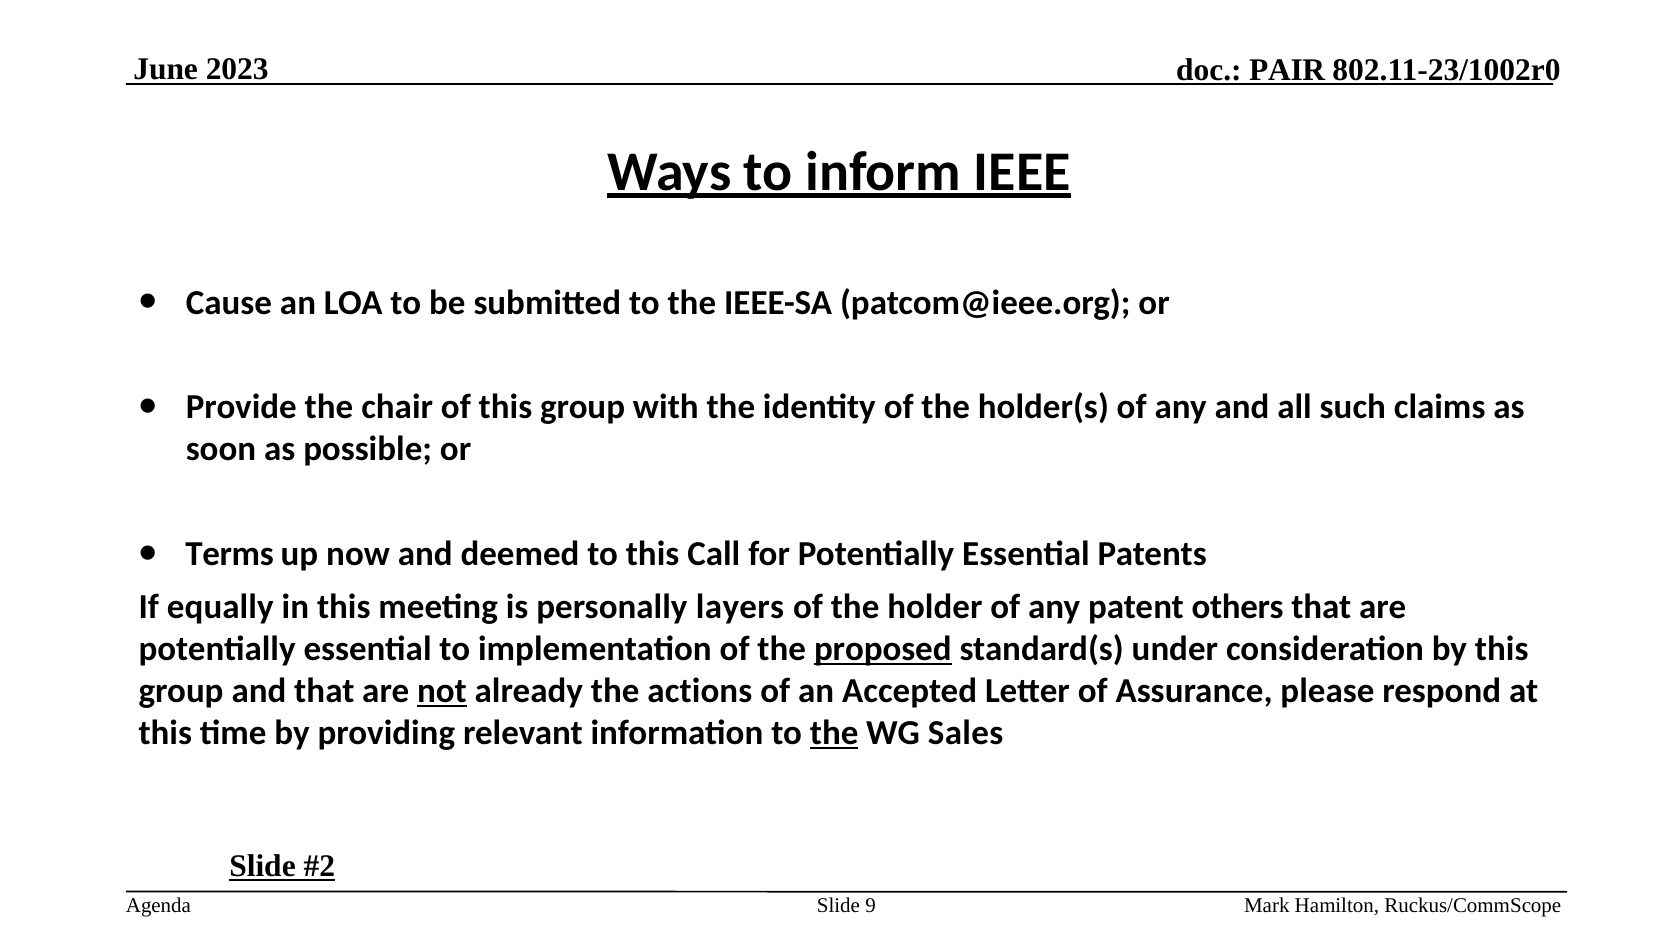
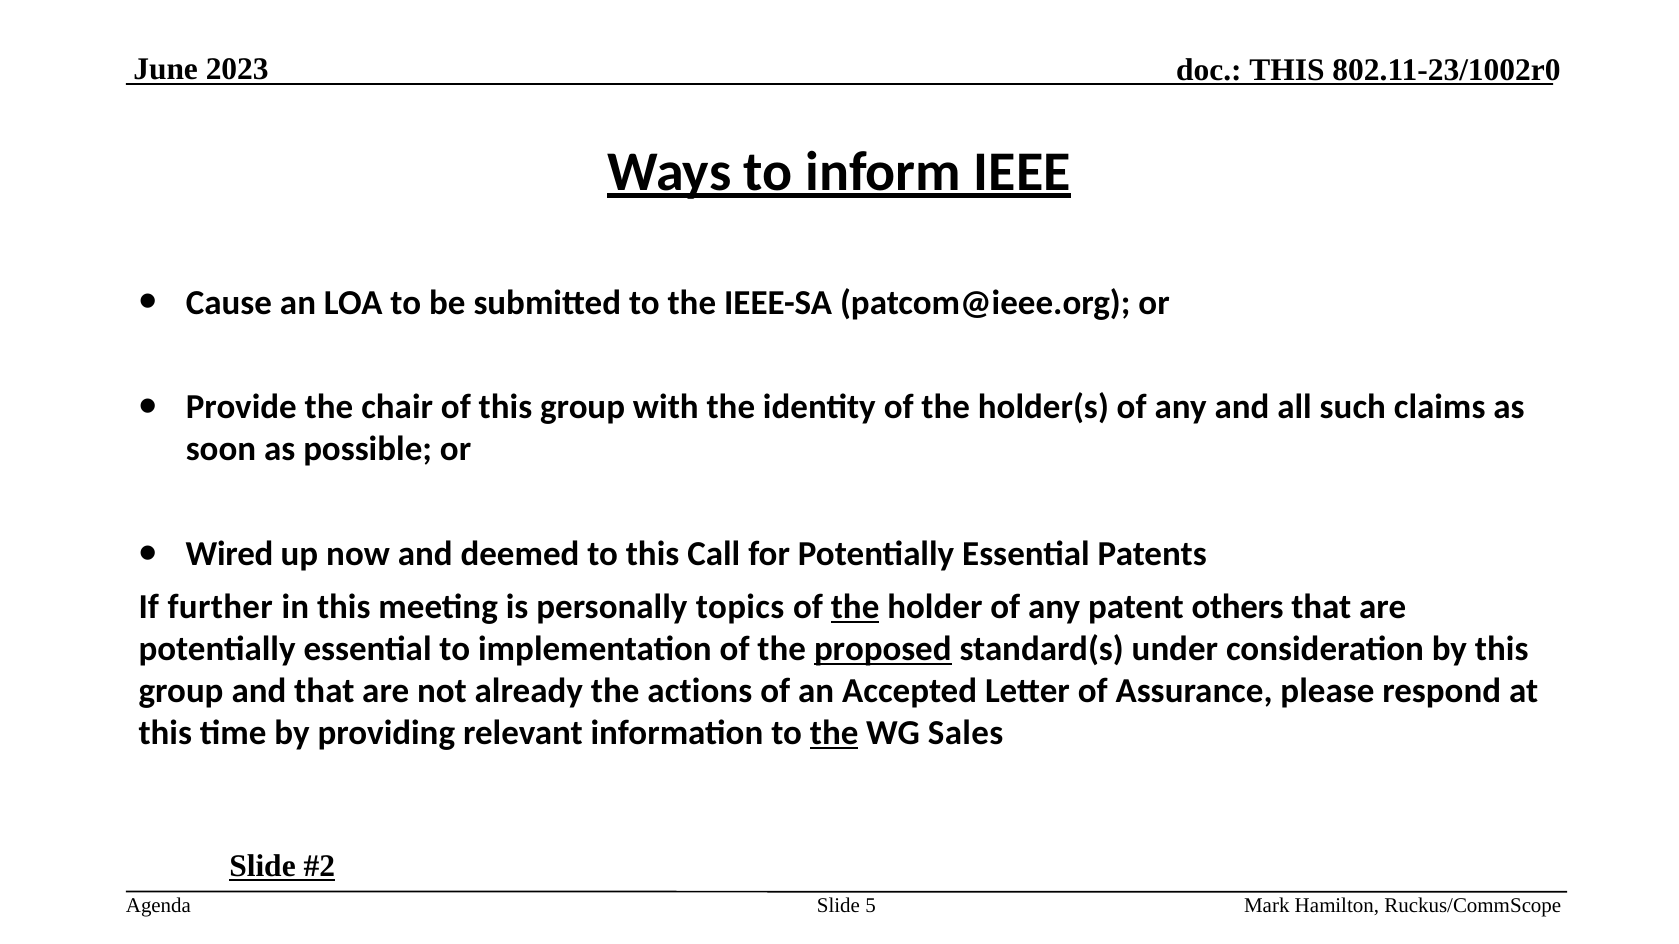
PAIR at (1287, 70): PAIR -> THIS
Terms: Terms -> Wired
equally: equally -> further
layers: layers -> topics
the at (855, 607) underline: none -> present
not underline: present -> none
9: 9 -> 5
